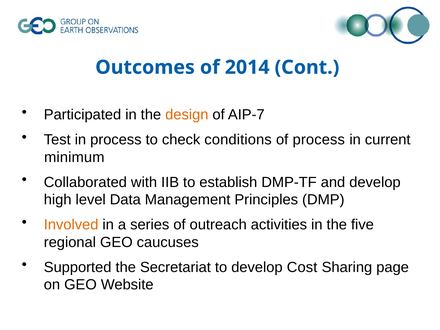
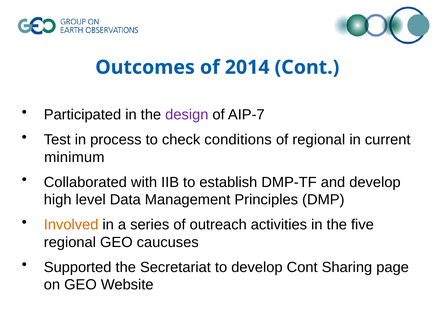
design colour: orange -> purple
of process: process -> regional
develop Cost: Cost -> Cont
